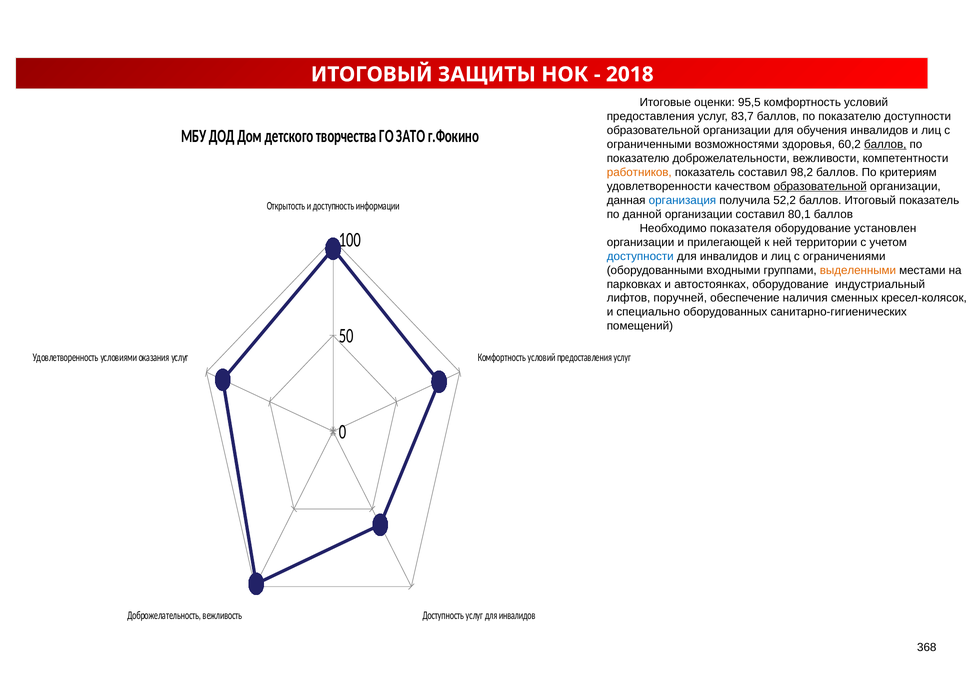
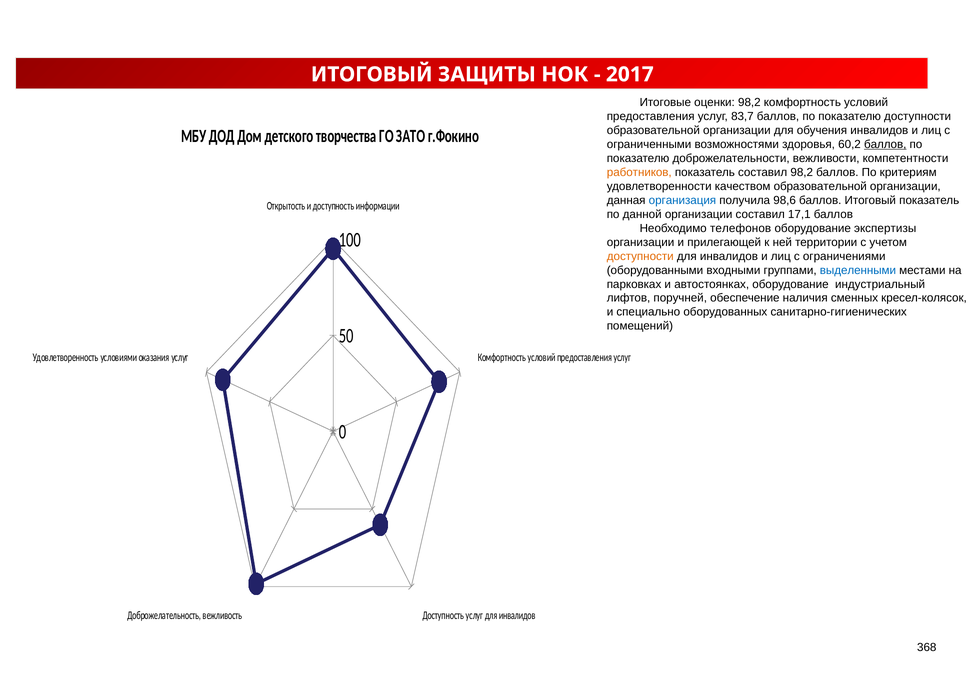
2018: 2018 -> 2017
оценки 95,5: 95,5 -> 98,2
образовательной at (820, 186) underline: present -> none
52,2: 52,2 -> 98,6
80,1: 80,1 -> 17,1
показателя: показателя -> телефонов
установлен: установлен -> экспертизы
доступности at (640, 256) colour: blue -> orange
выделенными colour: orange -> blue
